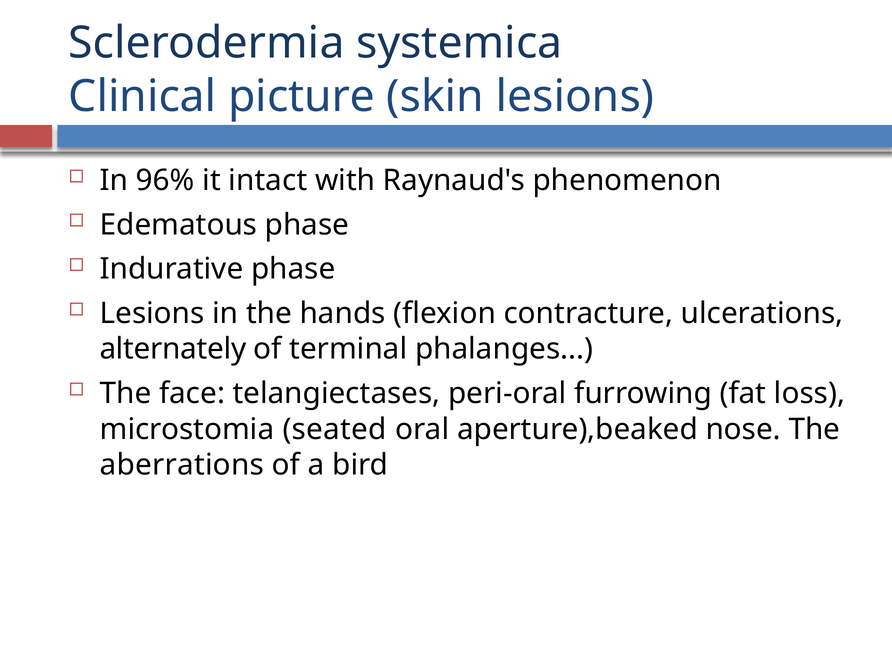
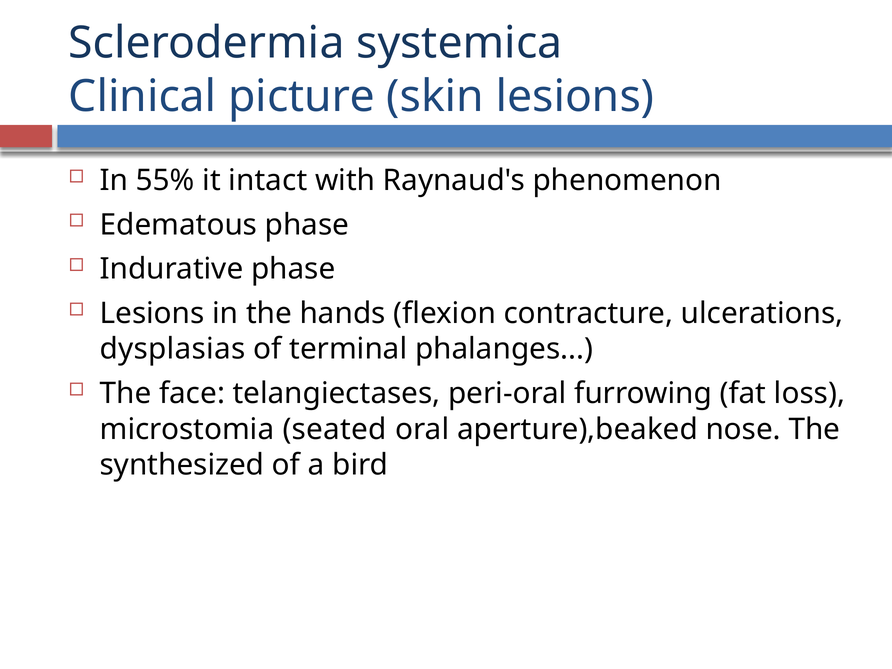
96%: 96% -> 55%
alternately: alternately -> dysplasias
aberrations: aberrations -> synthesized
